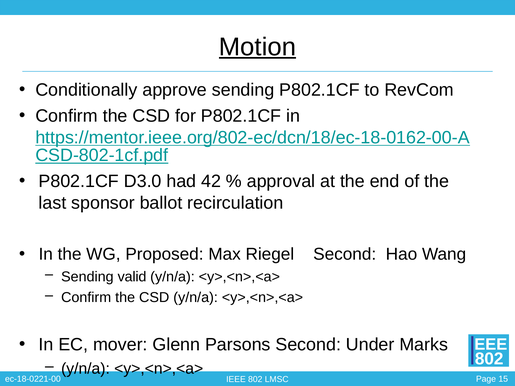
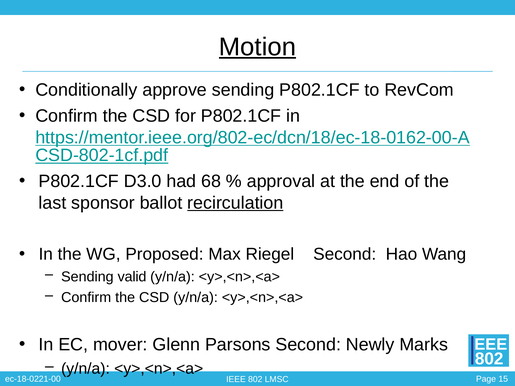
42: 42 -> 68
recirculation underline: none -> present
Under: Under -> Newly
